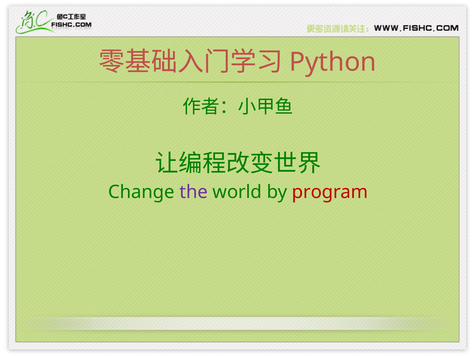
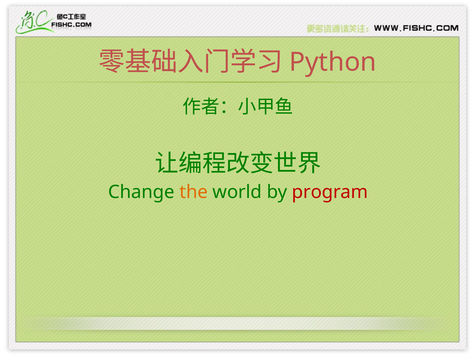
the colour: purple -> orange
